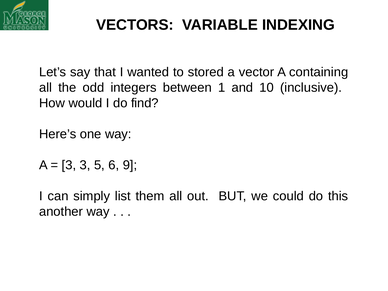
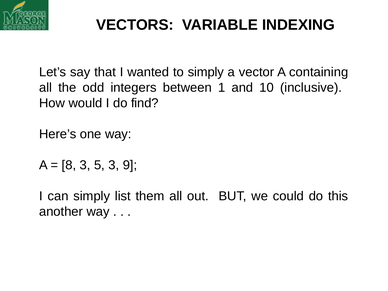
to stored: stored -> simply
3 at (69, 165): 3 -> 8
5 6: 6 -> 3
